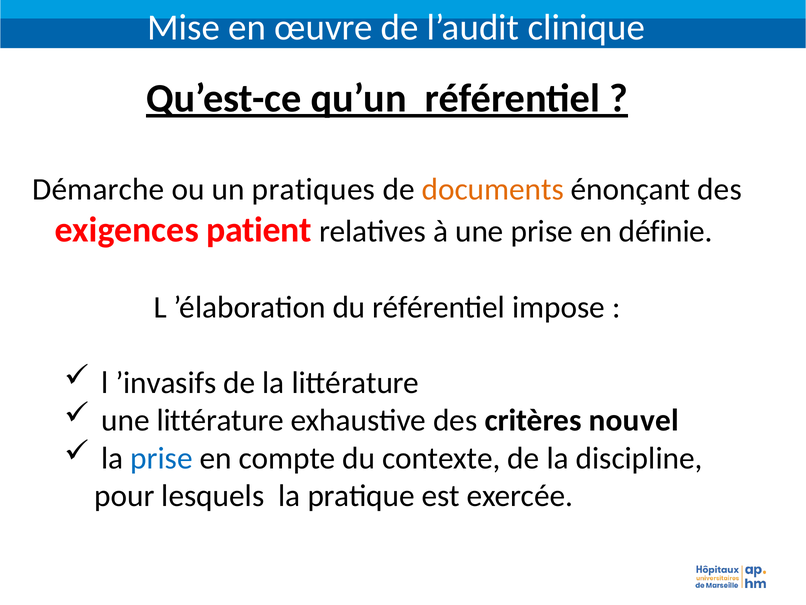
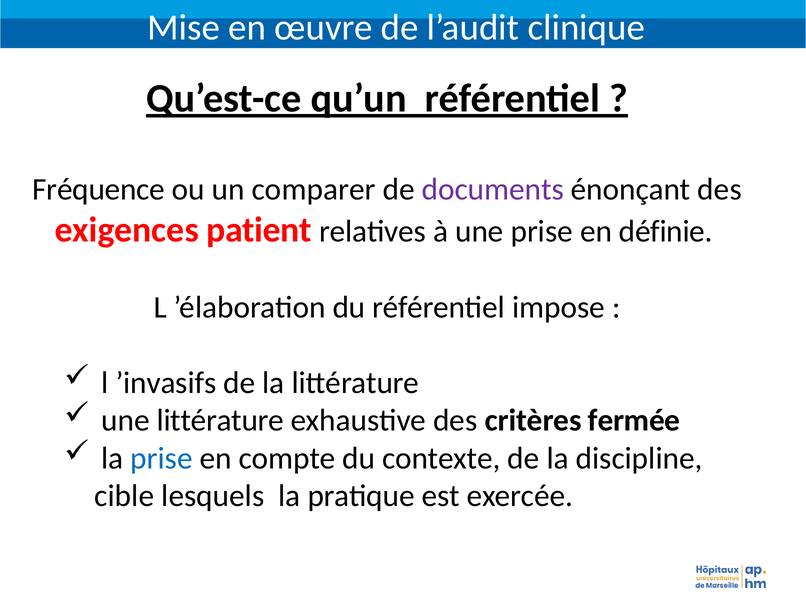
Démarche: Démarche -> Fréquence
pratiques: pratiques -> comparer
documents colour: orange -> purple
nouvel: nouvel -> fermée
pour: pour -> cible
